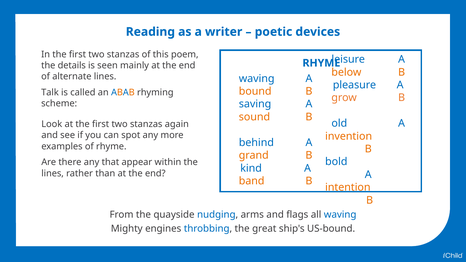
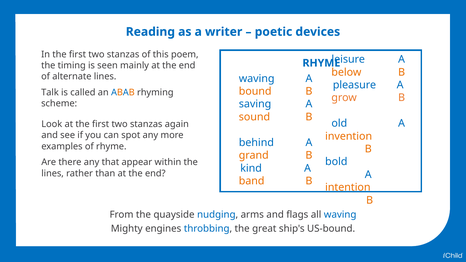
details: details -> timing
